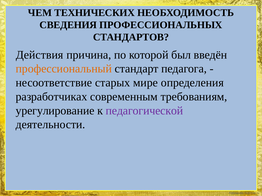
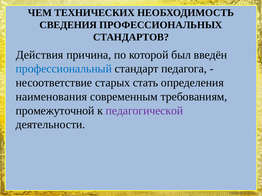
профессиональный colour: orange -> blue
мире: мире -> стать
разработчиках: разработчиках -> наименования
урегулирование: урегулирование -> промежуточной
